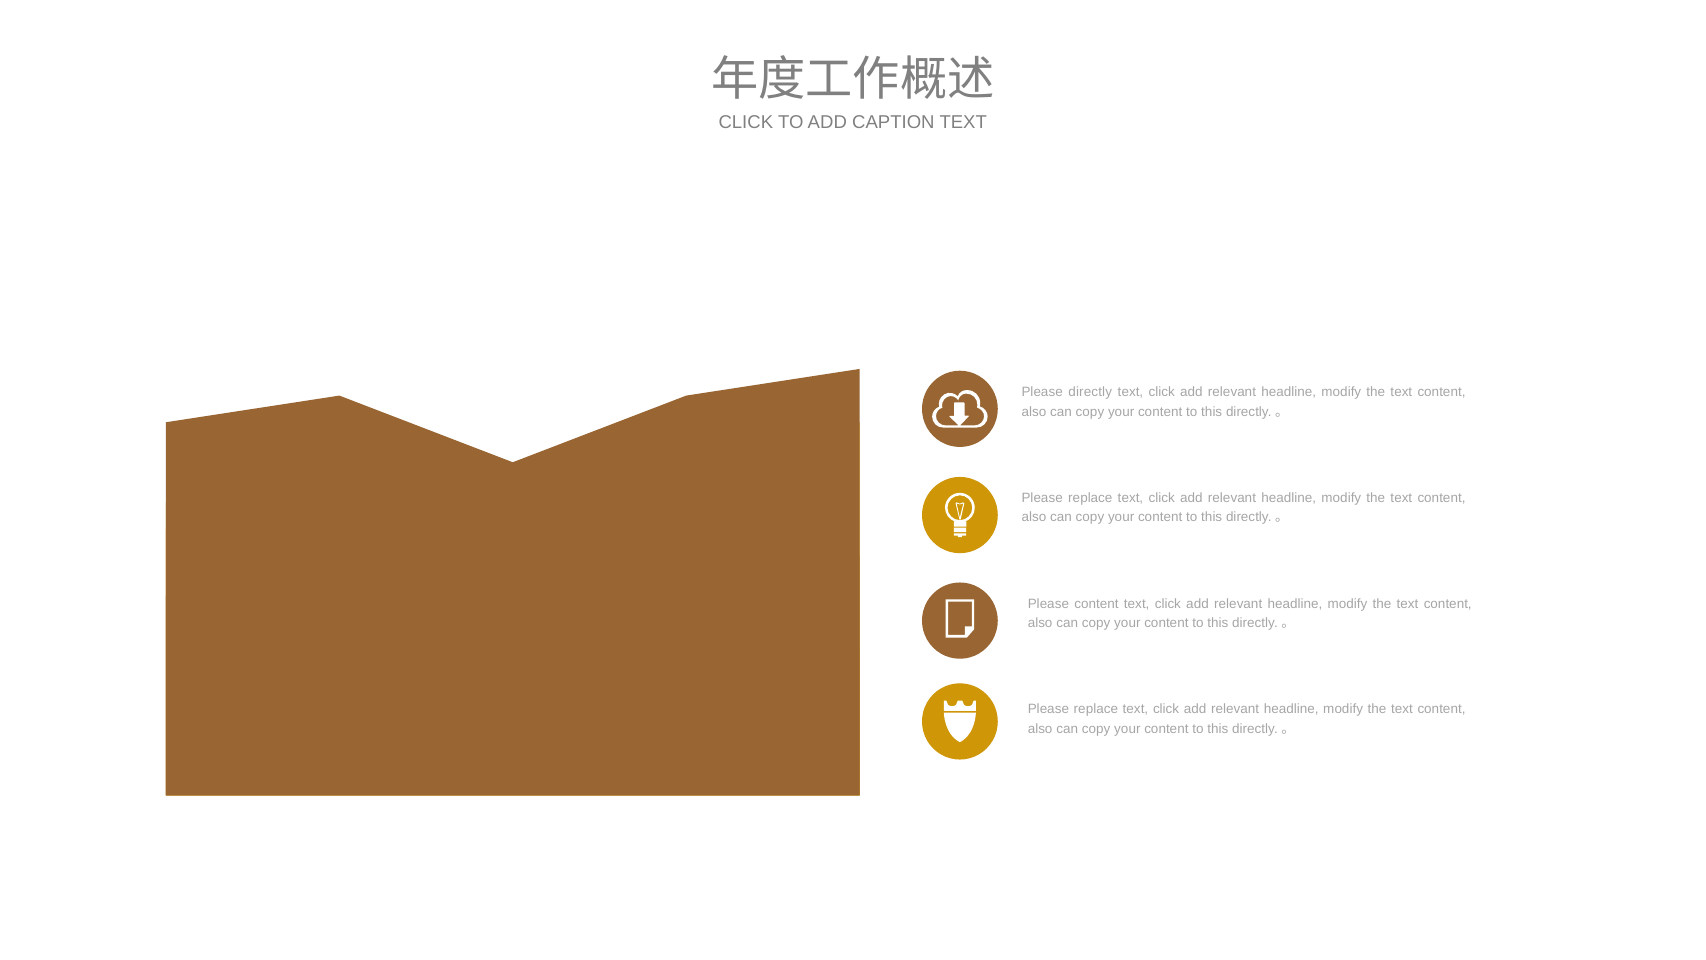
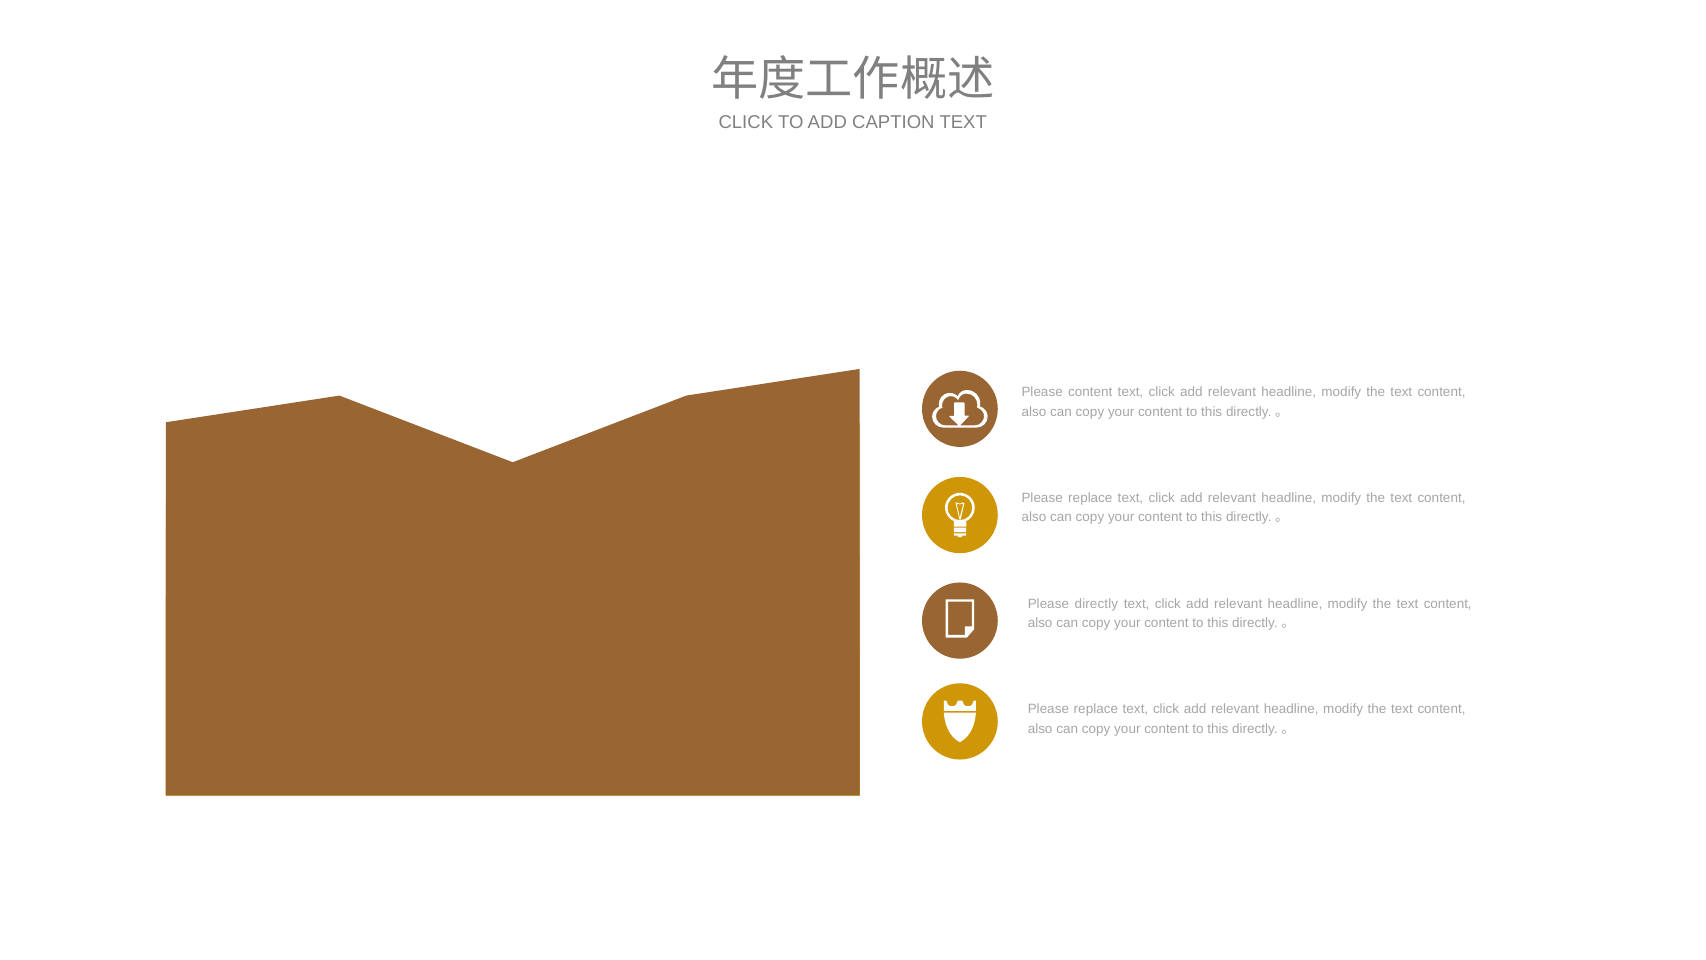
Please directly: directly -> content
Please content: content -> directly
